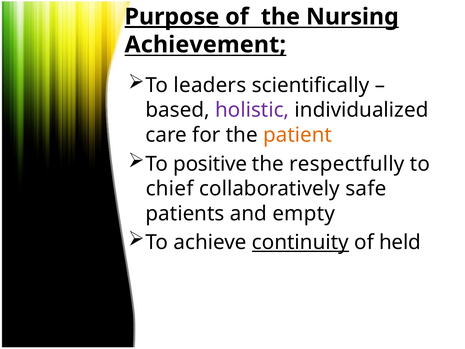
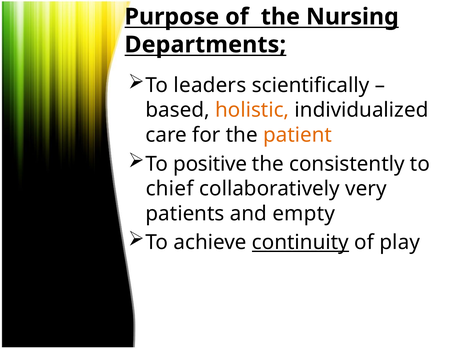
Purpose underline: present -> none
Achievement: Achievement -> Departments
holistic colour: purple -> orange
respectfully: respectfully -> consistently
safe: safe -> very
held: held -> play
